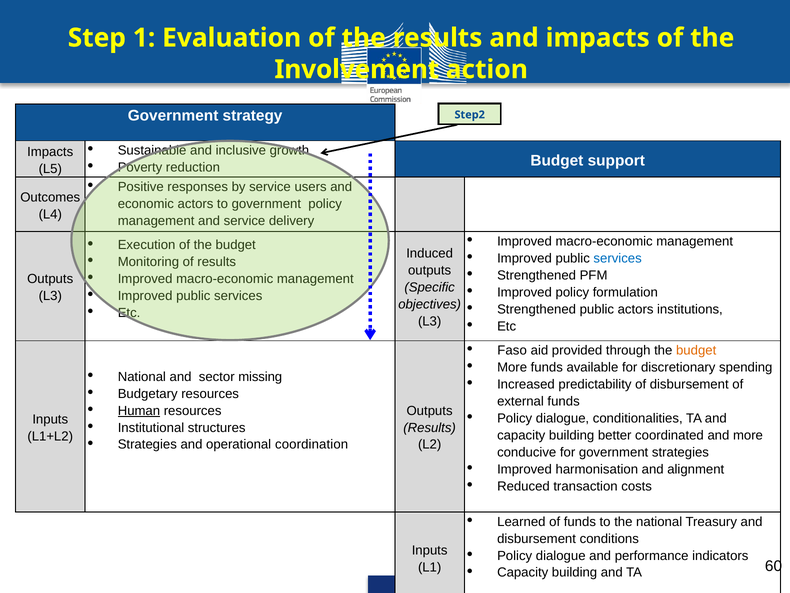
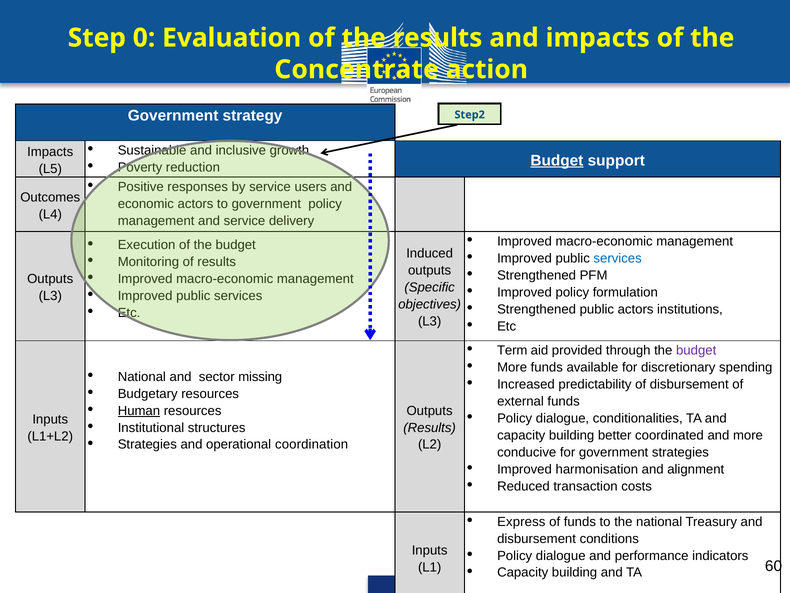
1: 1 -> 0
Involvement: Involvement -> Concentrate
Budget at (557, 160) underline: none -> present
Faso: Faso -> Term
budget at (696, 350) colour: orange -> purple
Learned: Learned -> Express
